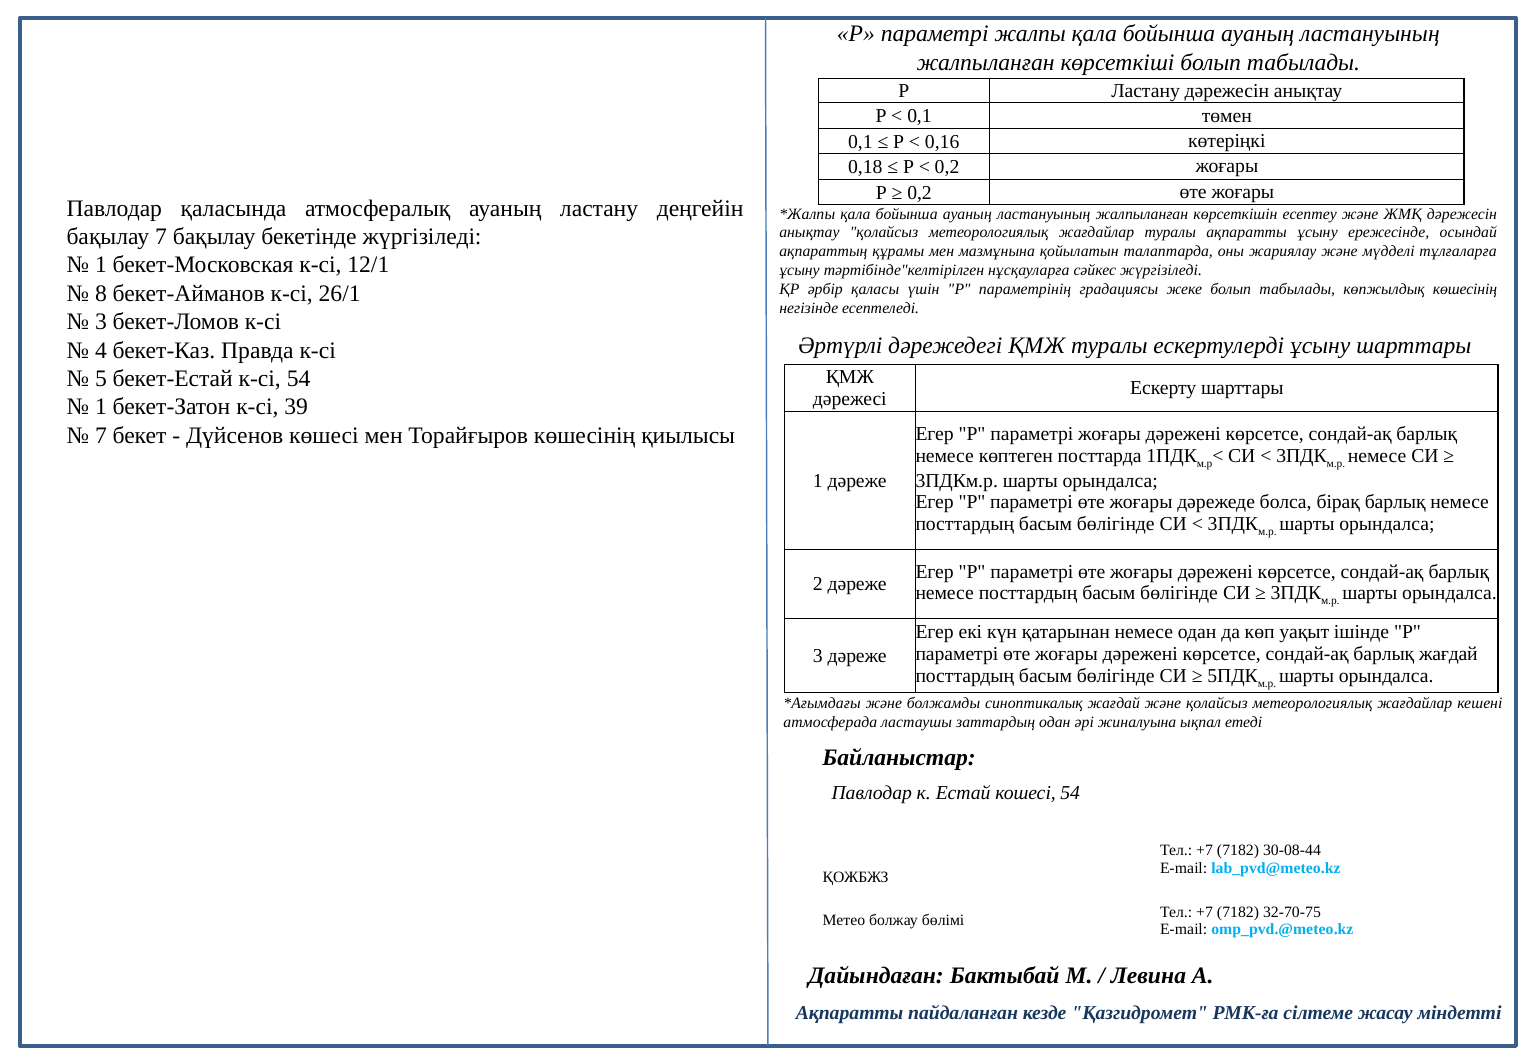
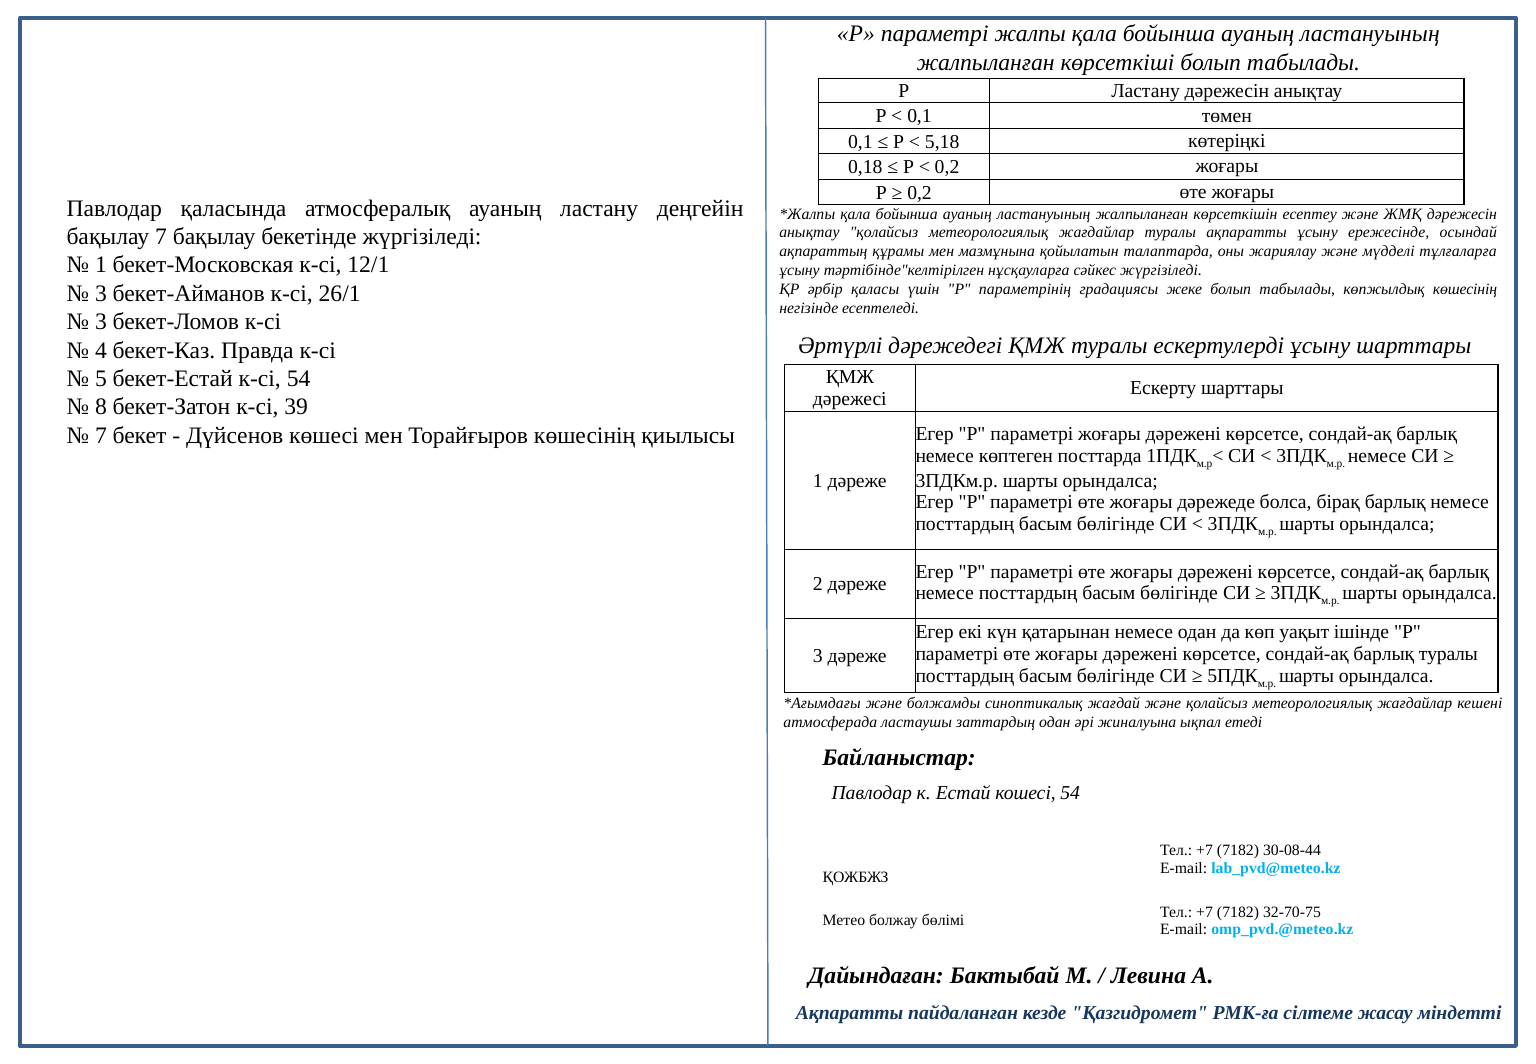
0,16: 0,16 -> 5,18
8 at (101, 293): 8 -> 3
1 at (101, 407): 1 -> 8
барлық жағдай: жағдай -> туралы
